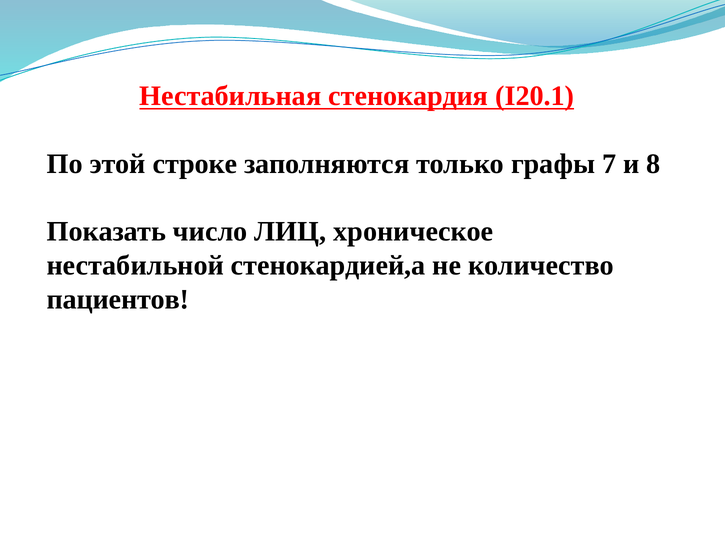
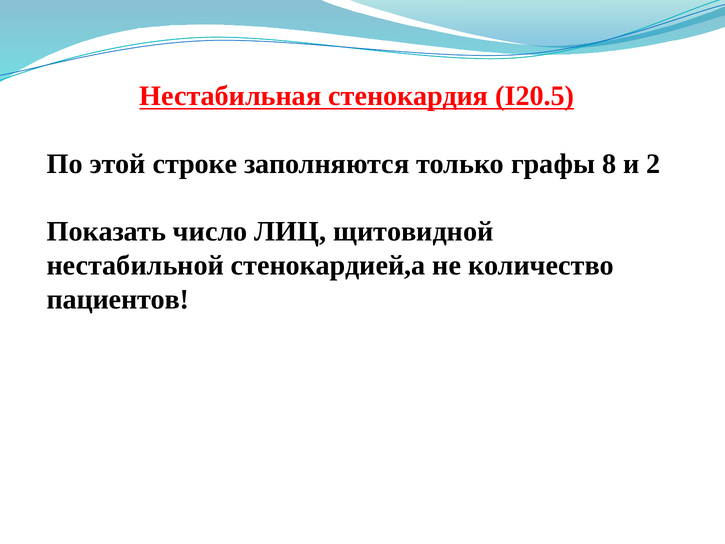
I20.1: I20.1 -> I20.5
7: 7 -> 8
8: 8 -> 2
хроническое: хроническое -> щитовидной
